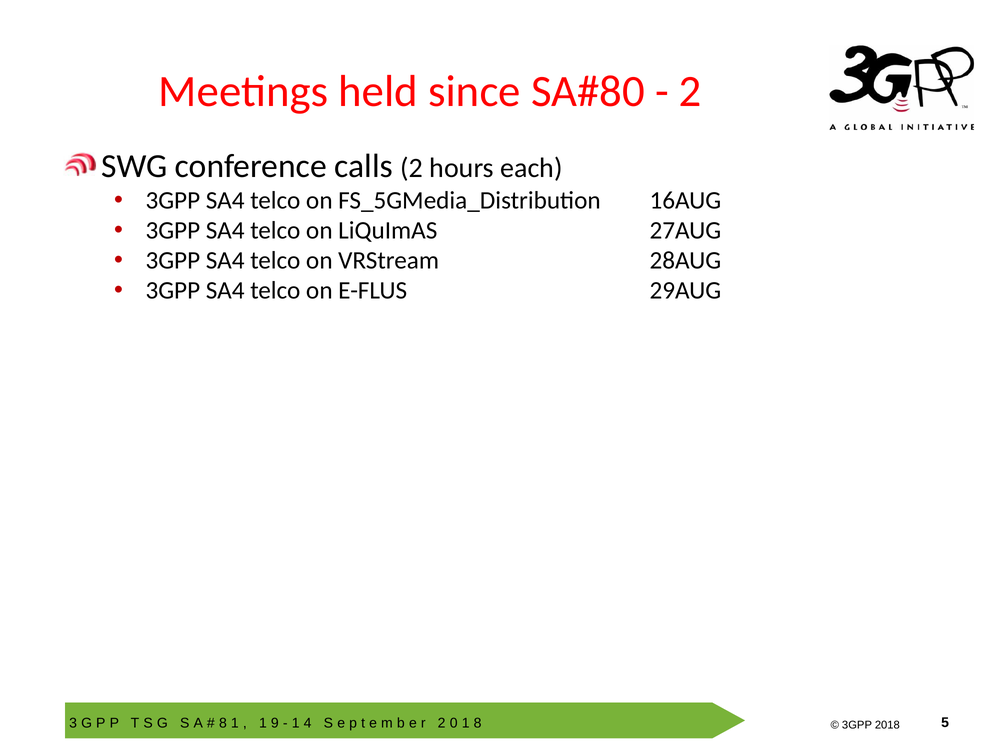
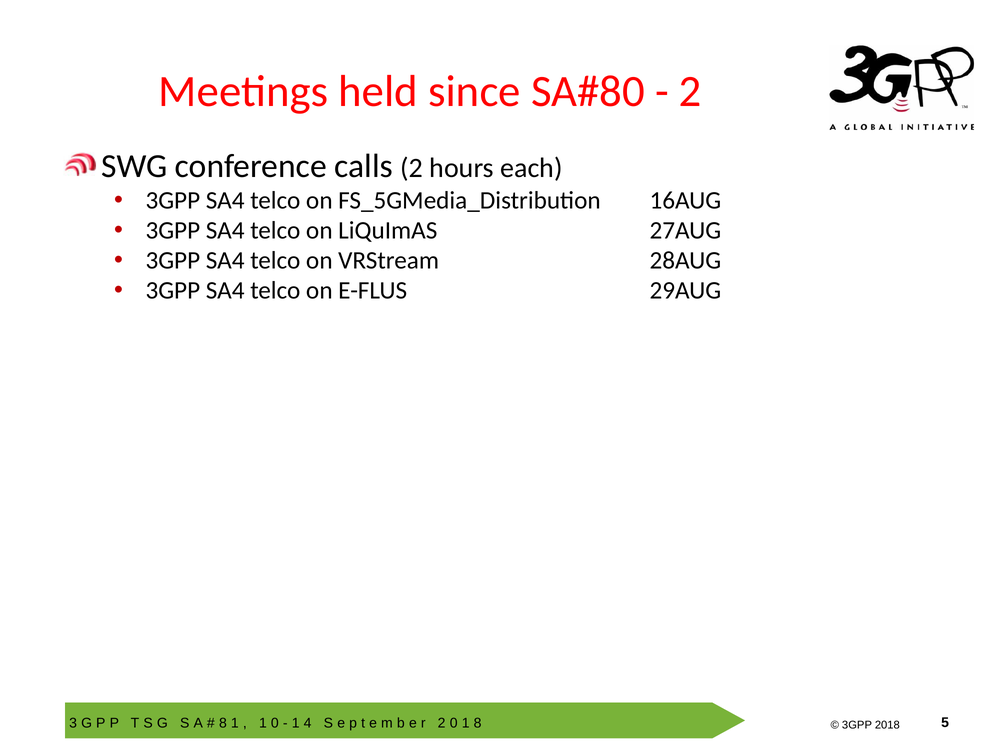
9 at (275, 723): 9 -> 0
